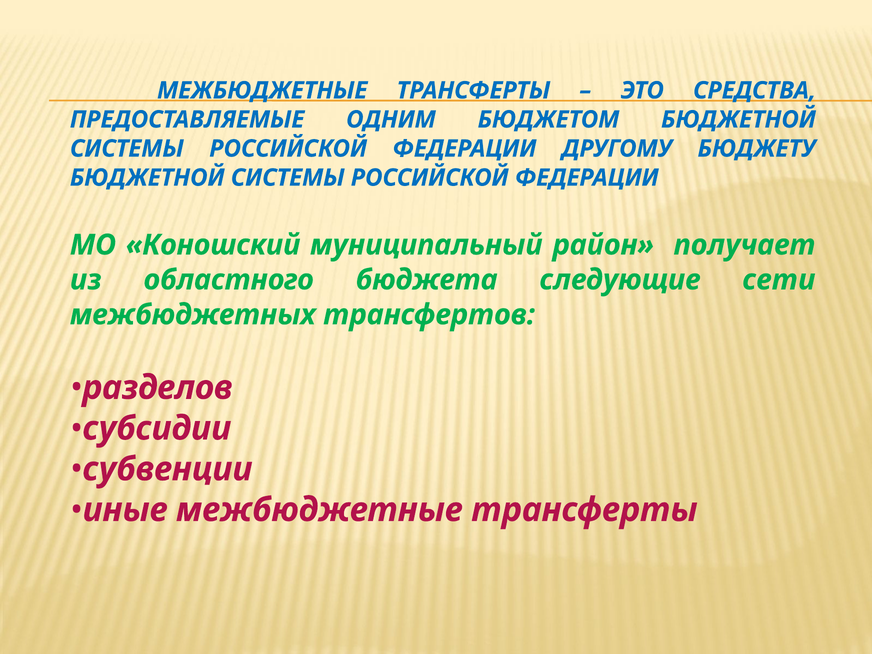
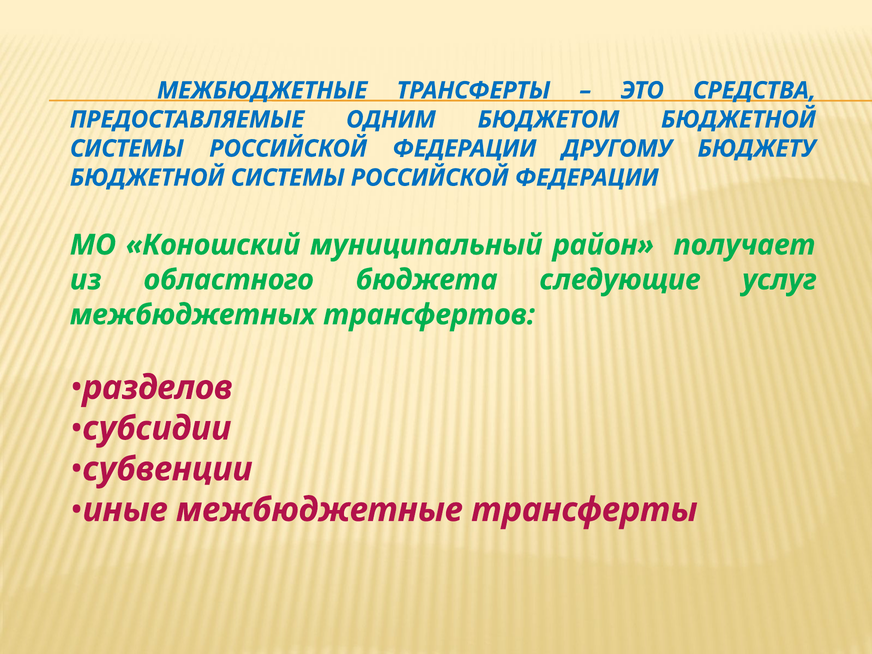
сети: сети -> услуг
